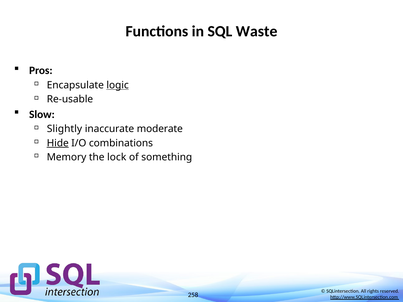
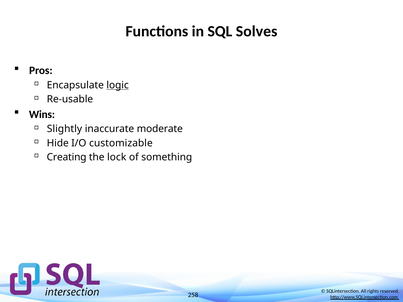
Waste: Waste -> Solves
Slow: Slow -> Wins
Hide underline: present -> none
combinations: combinations -> customizable
Memory: Memory -> Creating
